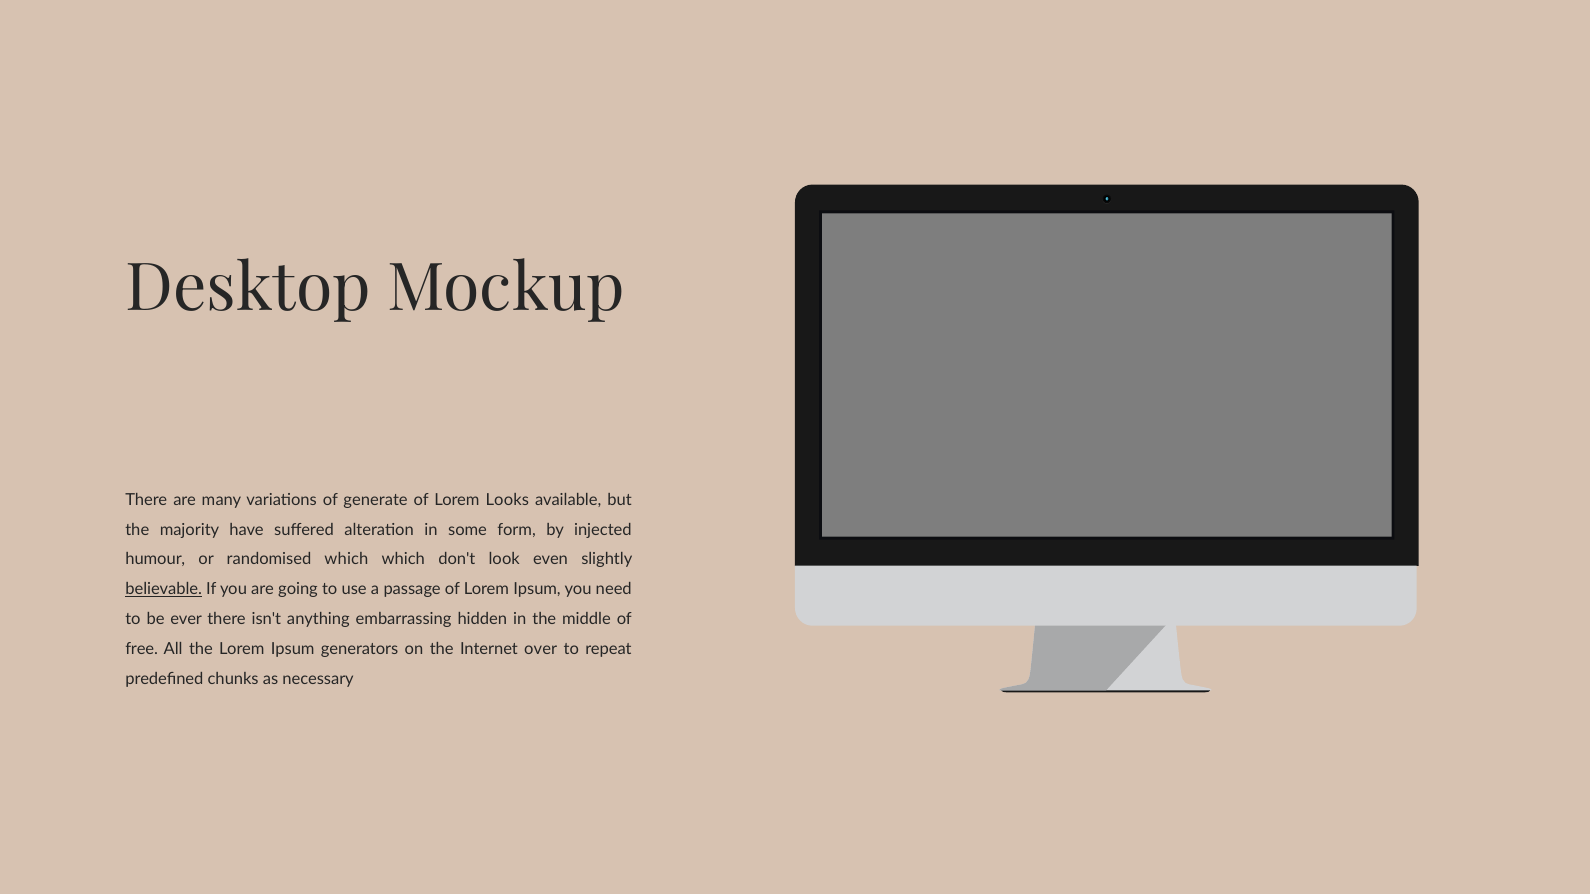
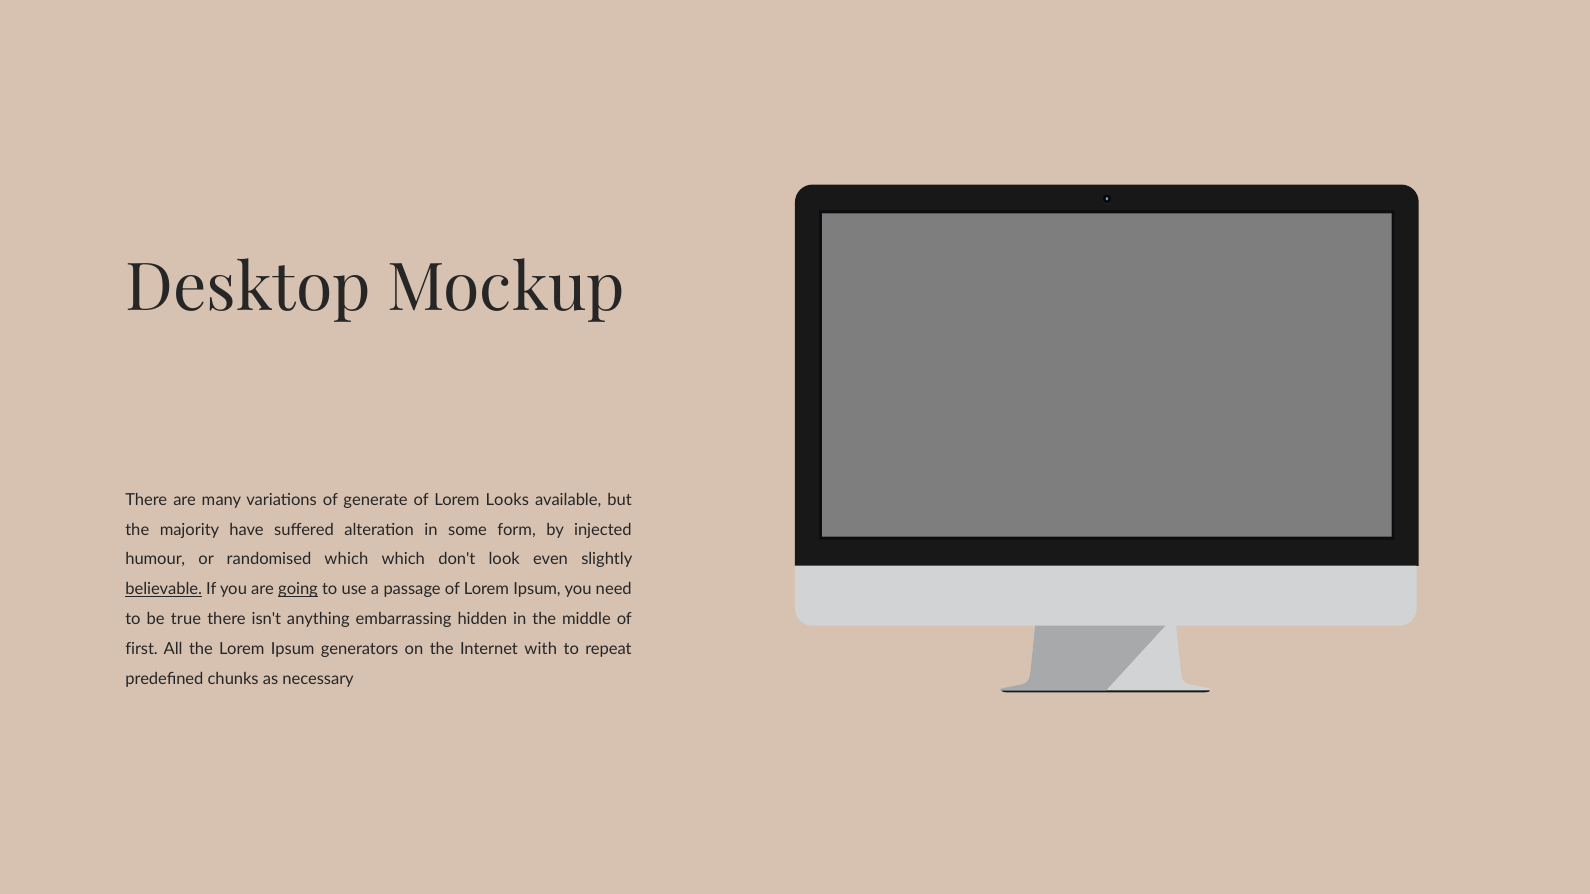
going underline: none -> present
ever: ever -> true
free: free -> first
over: over -> with
